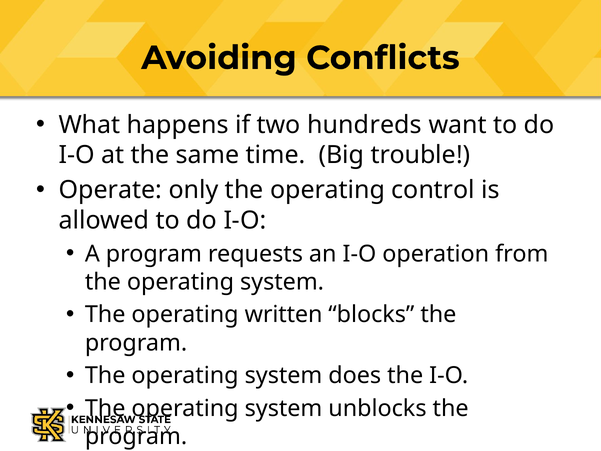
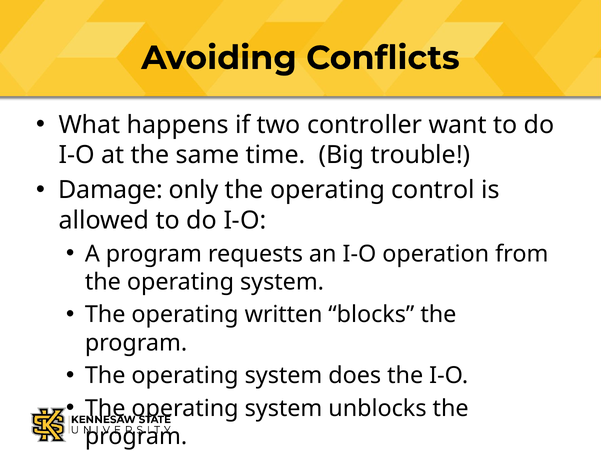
hundreds: hundreds -> controller
Operate: Operate -> Damage
